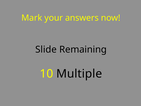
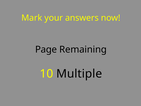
Slide: Slide -> Page
